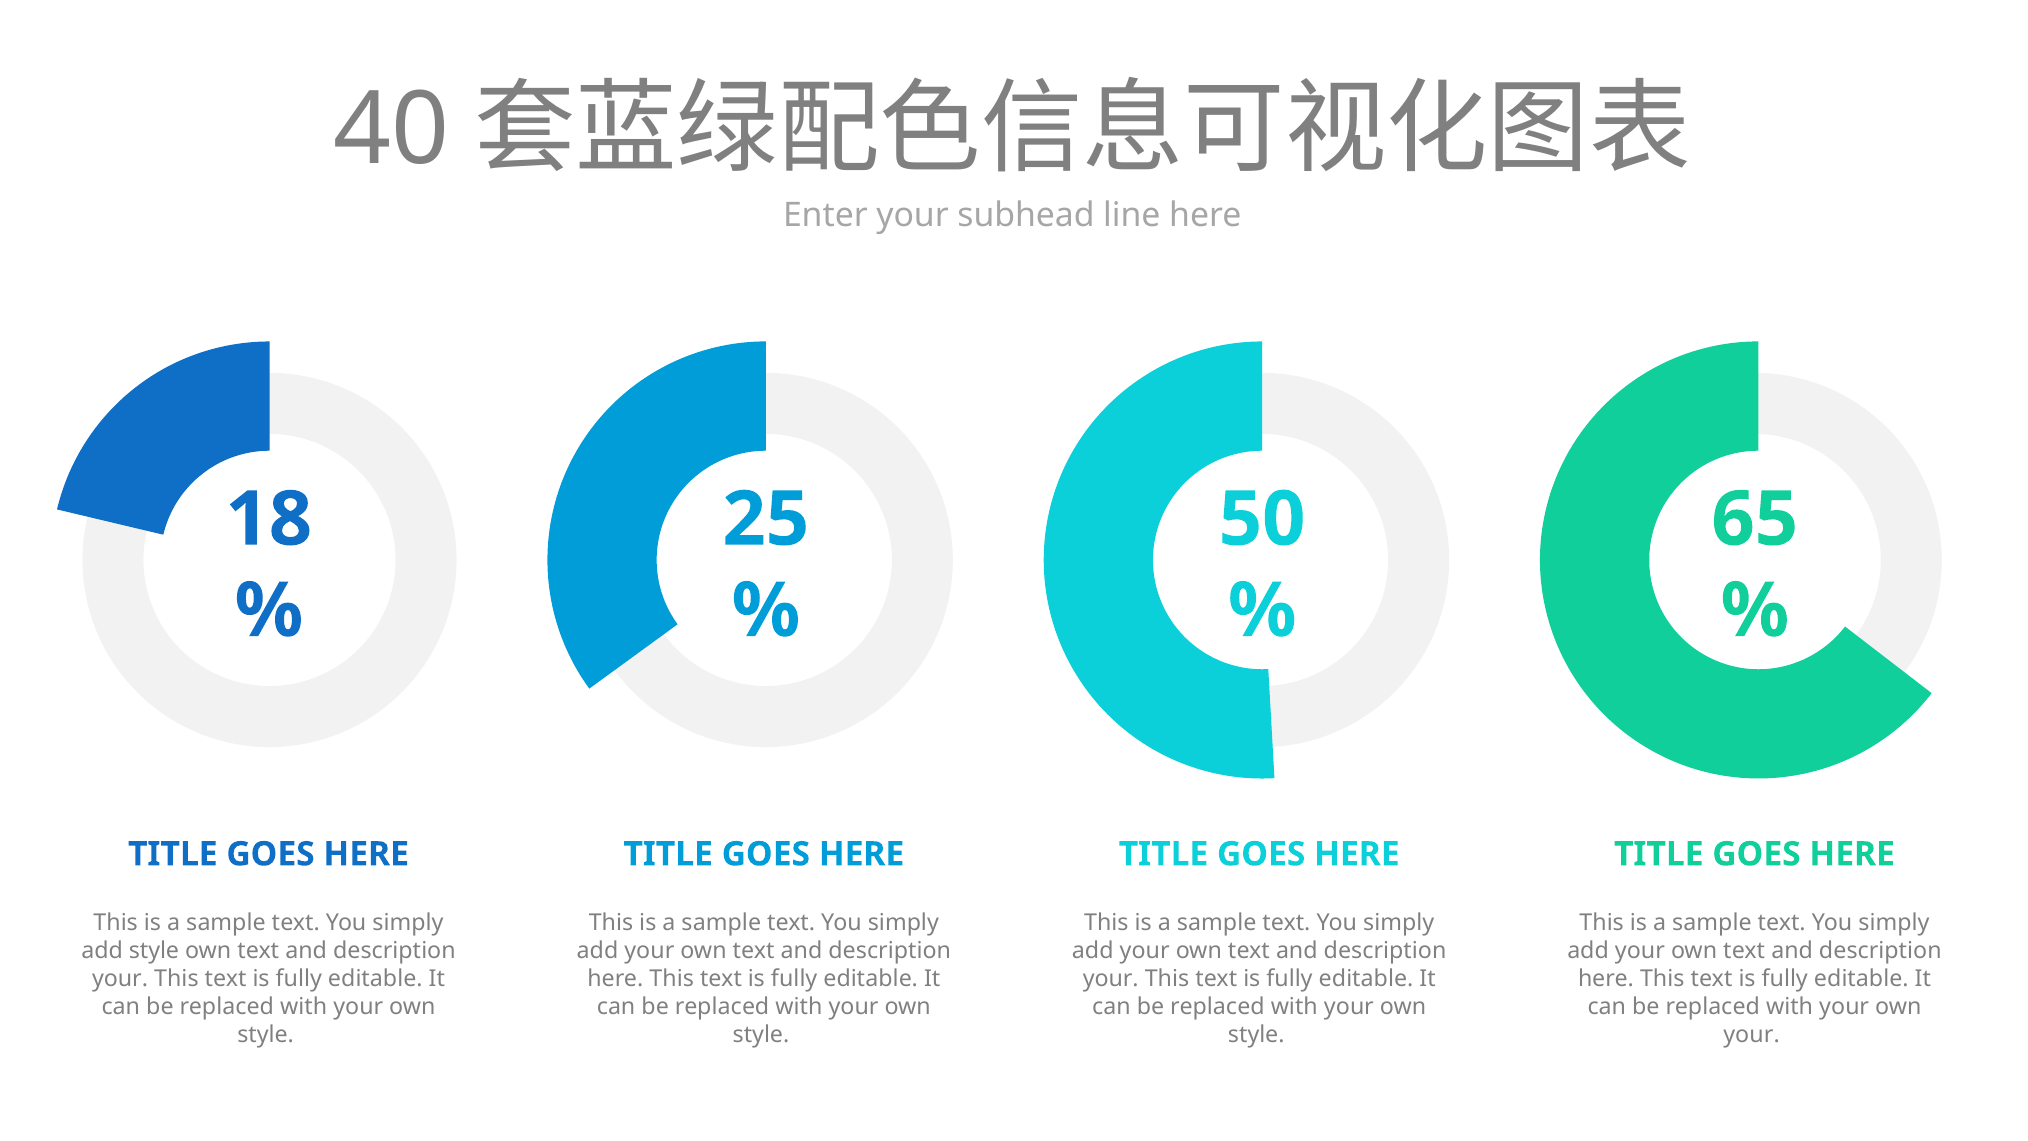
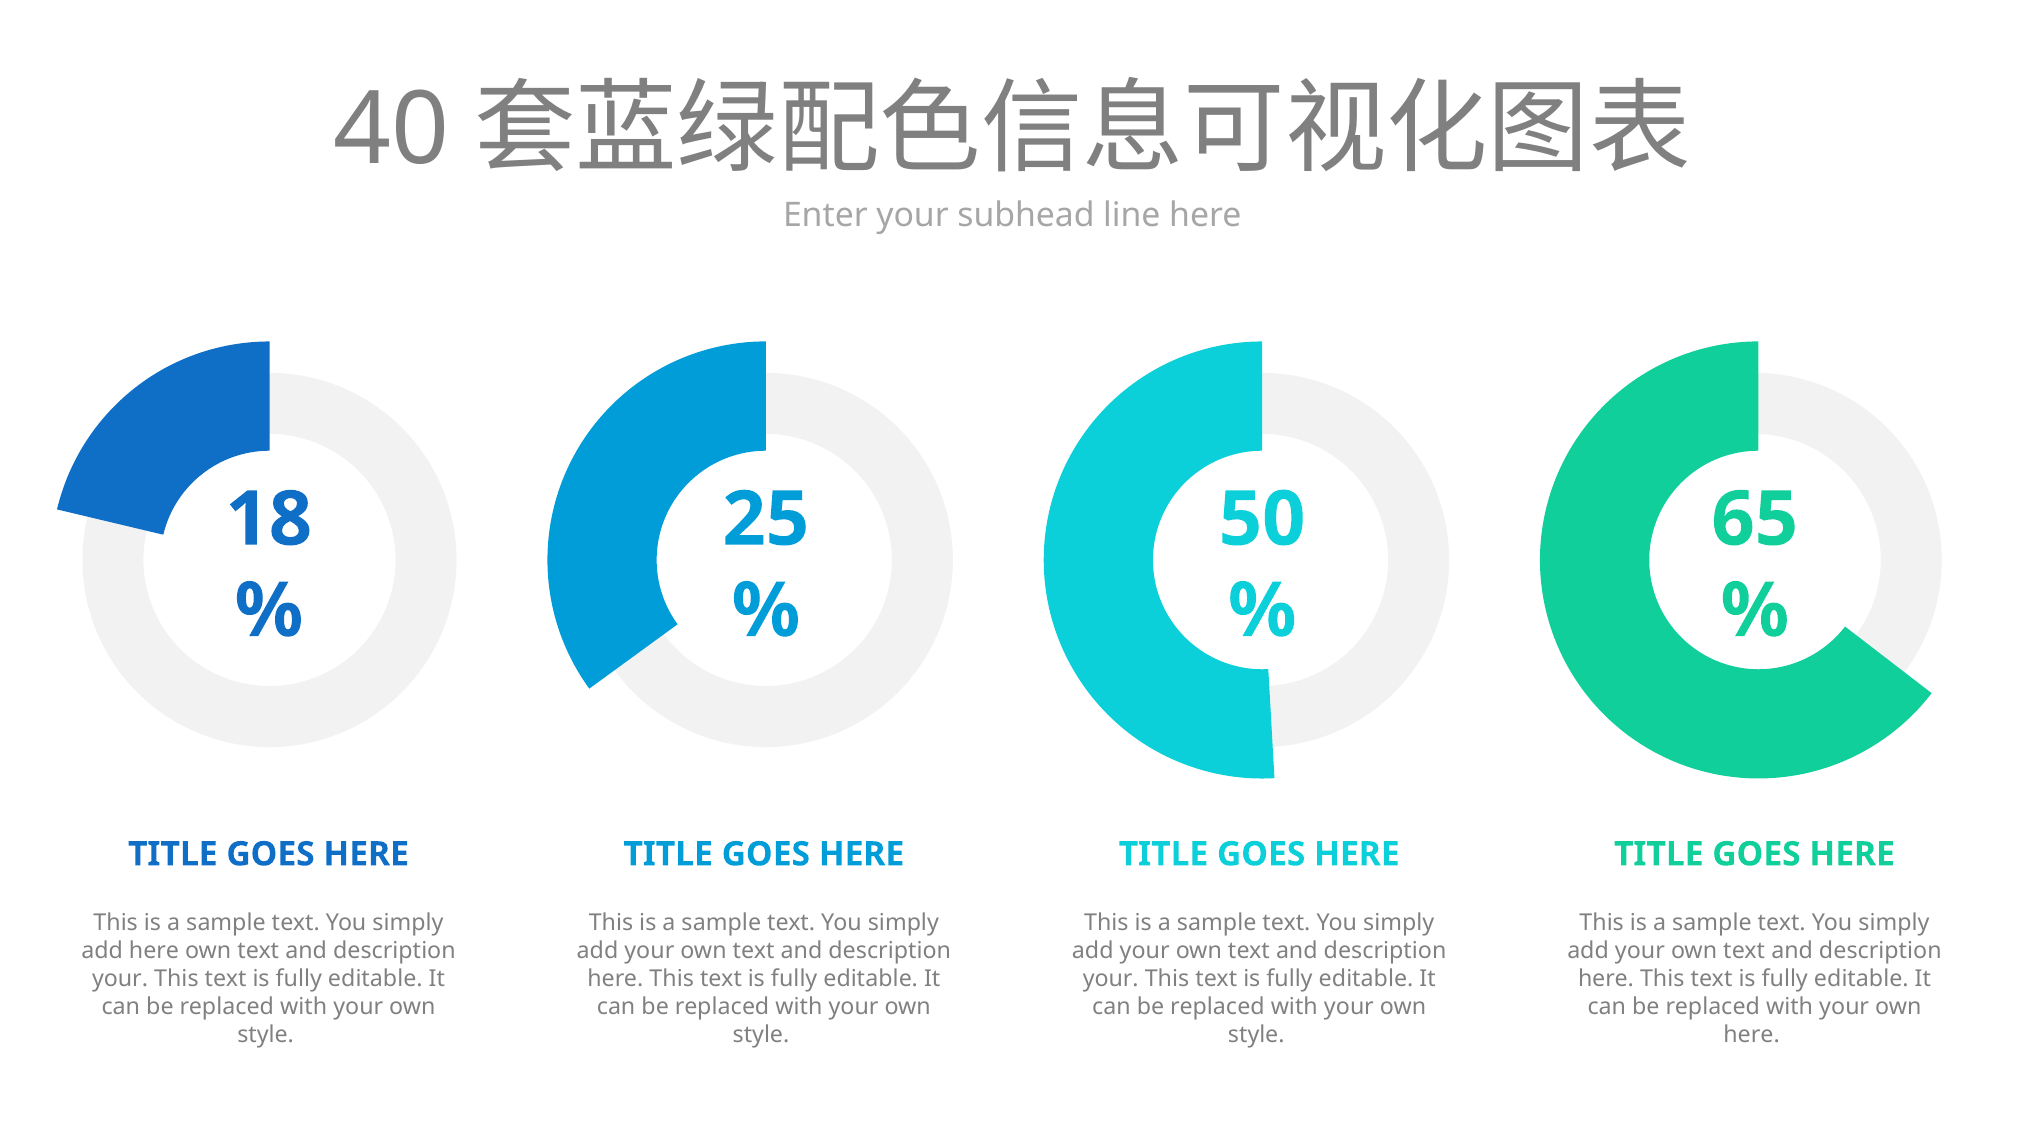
add style: style -> here
your at (1752, 1035): your -> here
